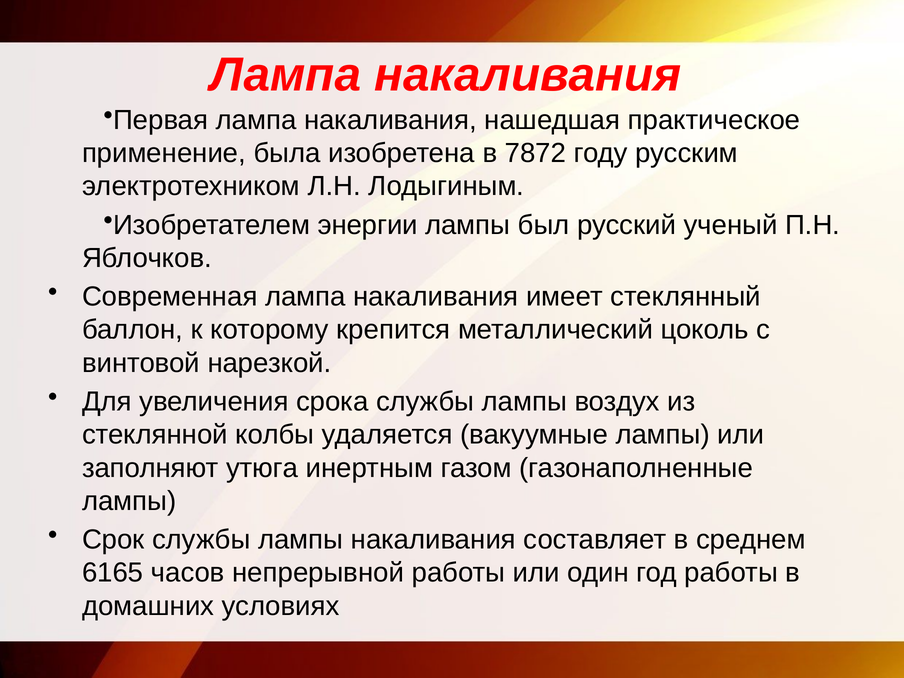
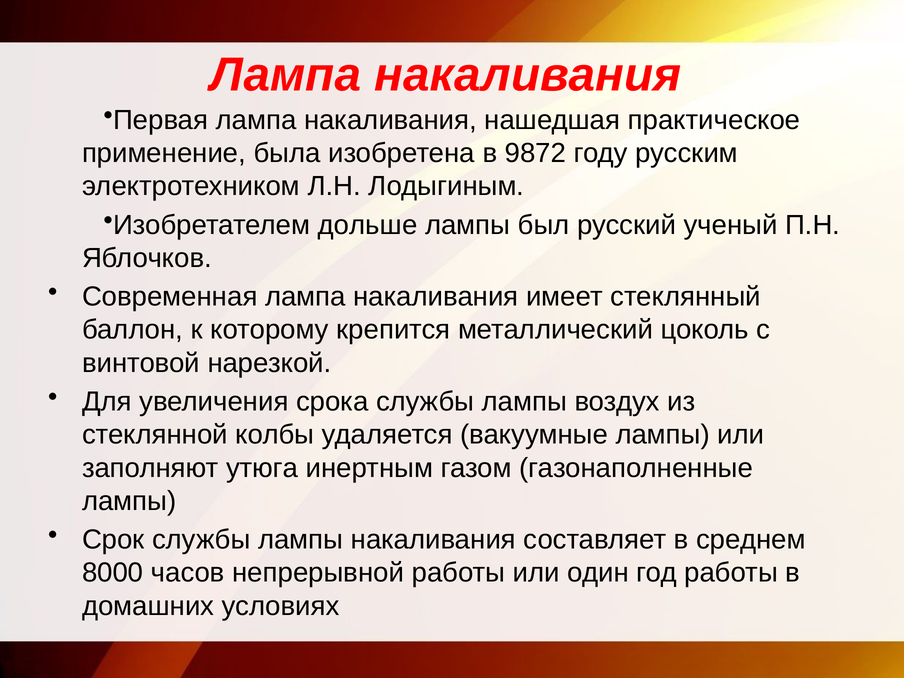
7872: 7872 -> 9872
энергии: энергии -> дольше
6165: 6165 -> 8000
